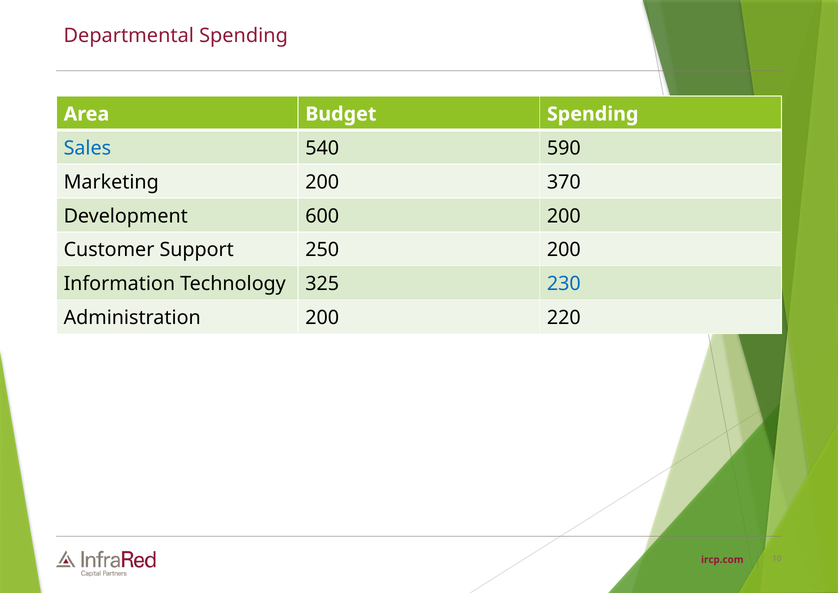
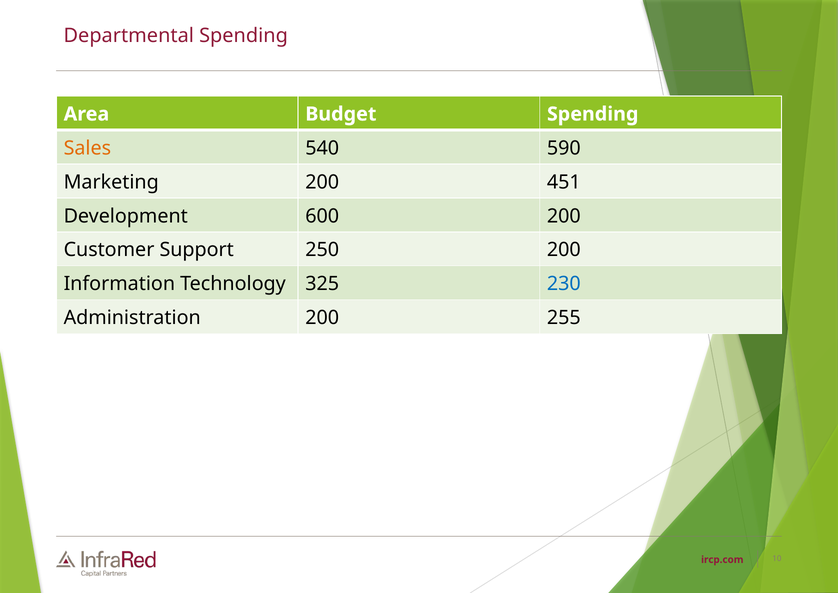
Sales colour: blue -> orange
370: 370 -> 451
220: 220 -> 255
